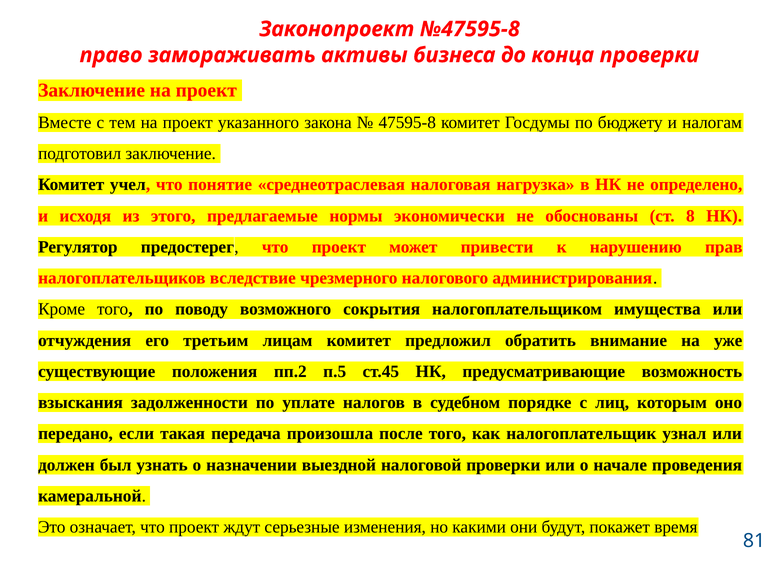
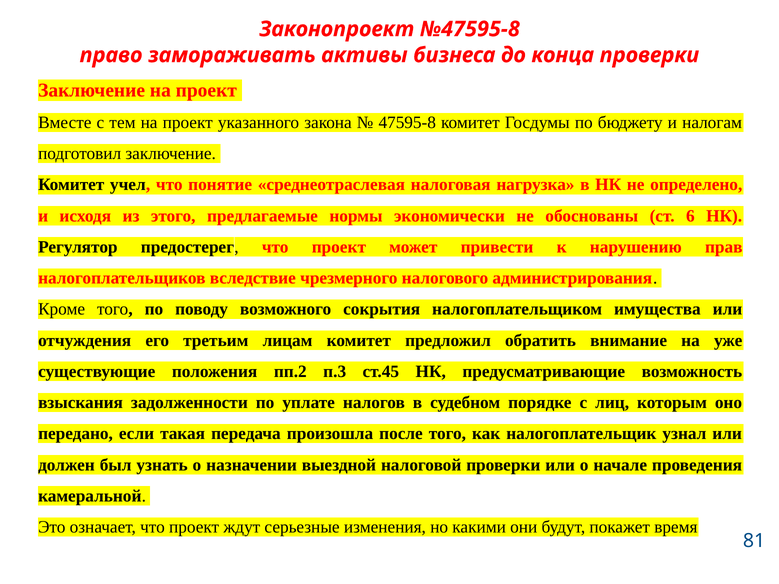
8: 8 -> 6
п.5: п.5 -> п.3
